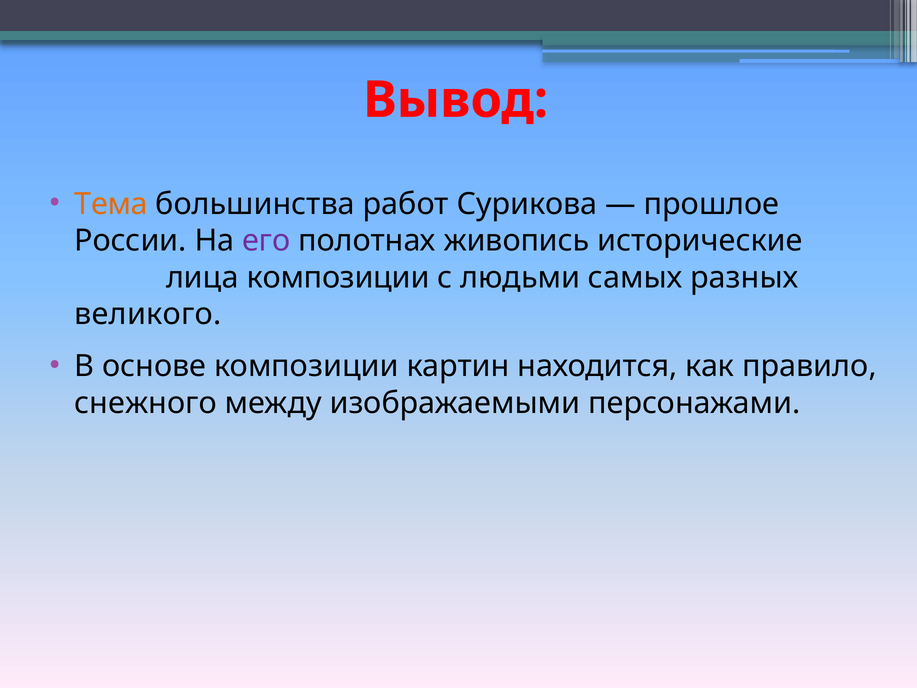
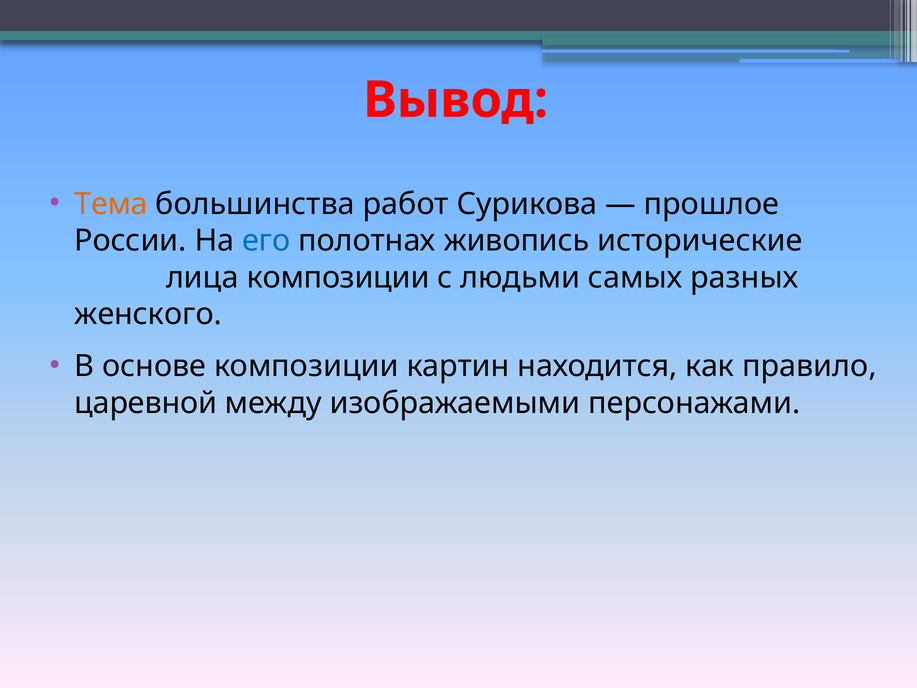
его colour: purple -> blue
великого: великого -> женского
снежного: снежного -> царевной
